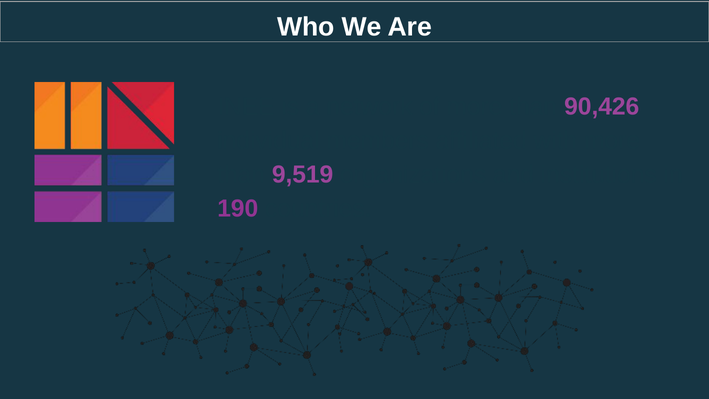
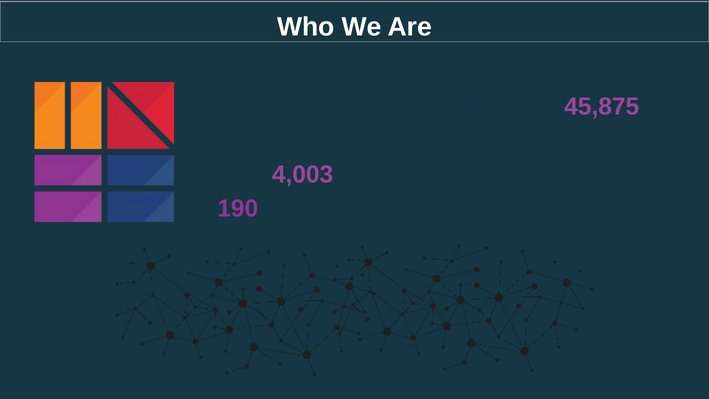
90,426: 90,426 -> 45,875
9,519: 9,519 -> 4,003
